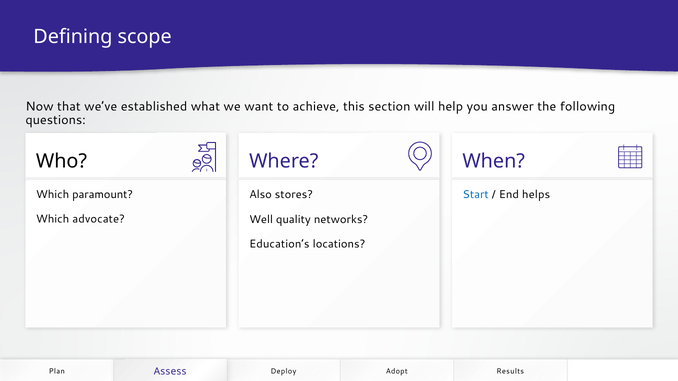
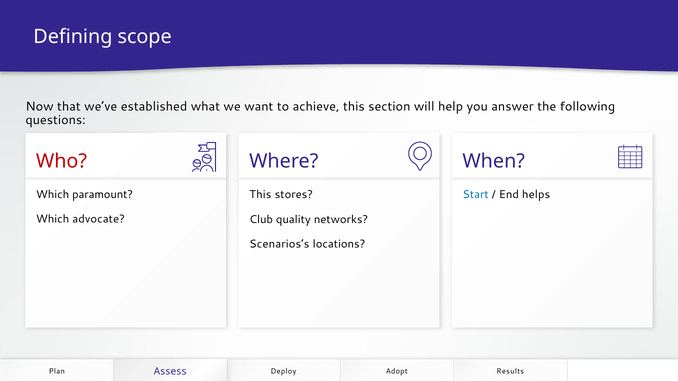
Who colour: black -> red
Also at (261, 195): Also -> This
Well: Well -> Club
Education’s: Education’s -> Scenarios’s
